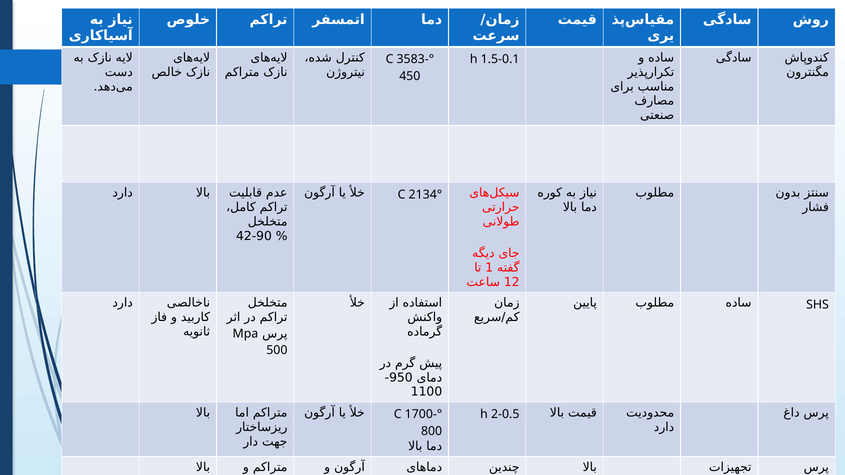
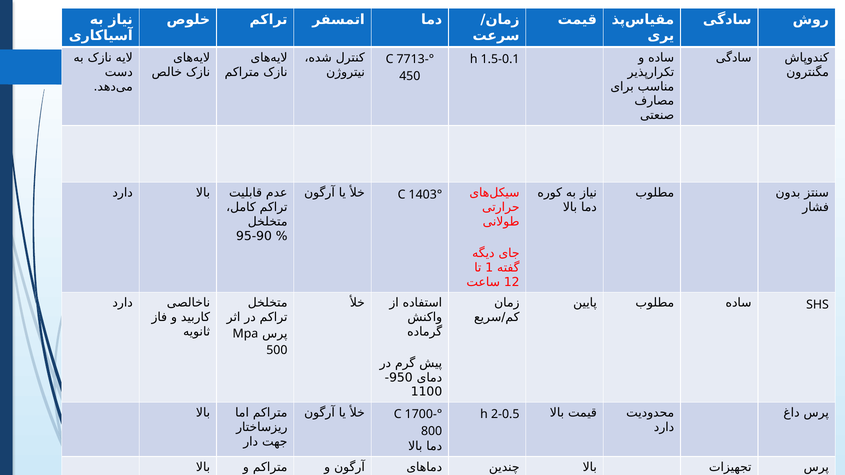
3583-: 3583- -> 7713-
2134: 2134 -> 1403
42-90: 42-90 -> 95-90
